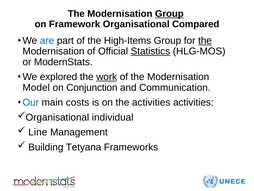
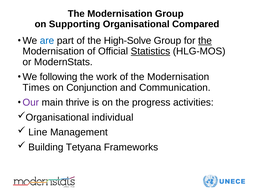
Group at (169, 14) underline: present -> none
Framework: Framework -> Supporting
High-Items: High-Items -> High-Solve
explored: explored -> following
work underline: present -> none
Model: Model -> Times
Our colour: blue -> purple
costs: costs -> thrive
the activities: activities -> progress
